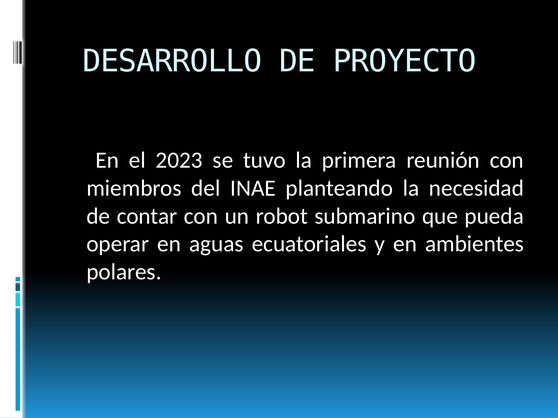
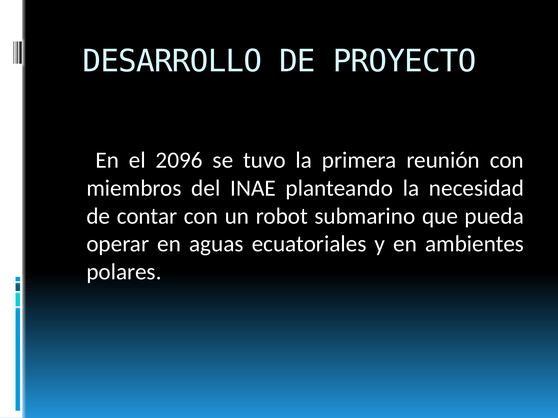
2023: 2023 -> 2096
